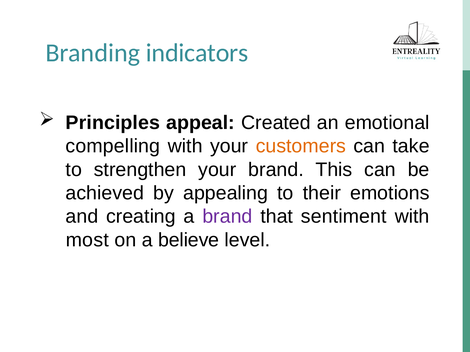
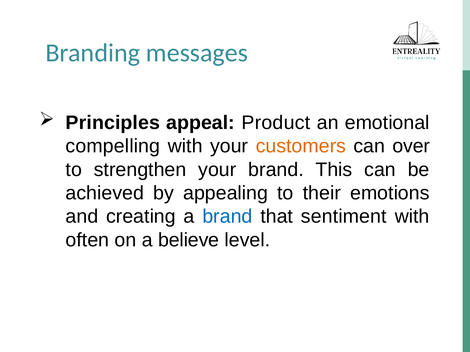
indicators: indicators -> messages
Created: Created -> Product
take: take -> over
brand at (227, 217) colour: purple -> blue
most: most -> often
